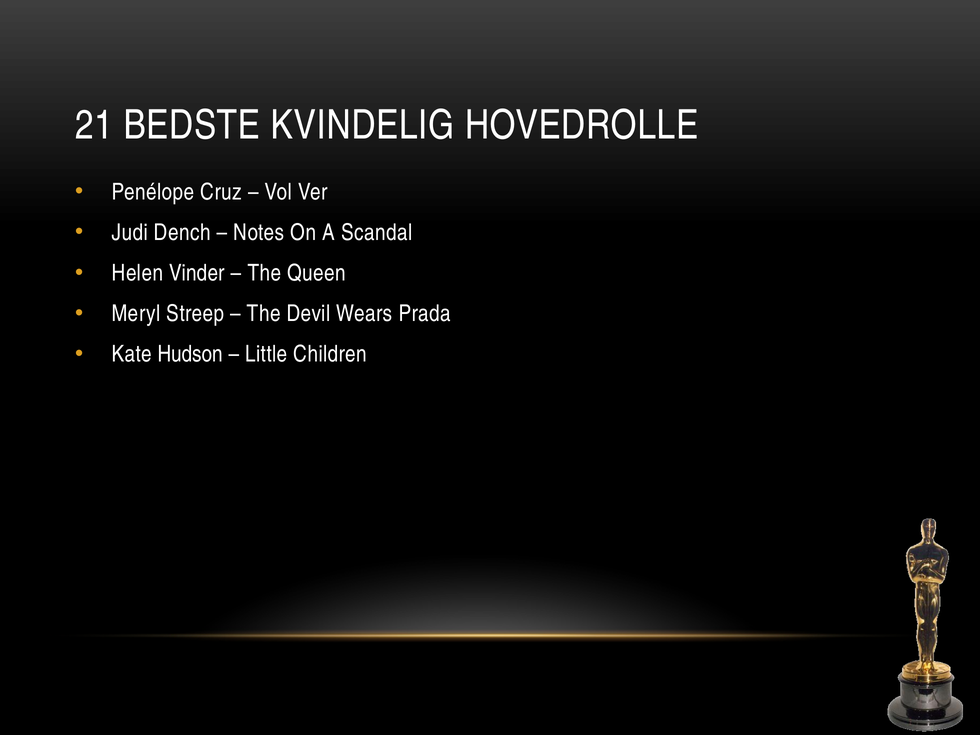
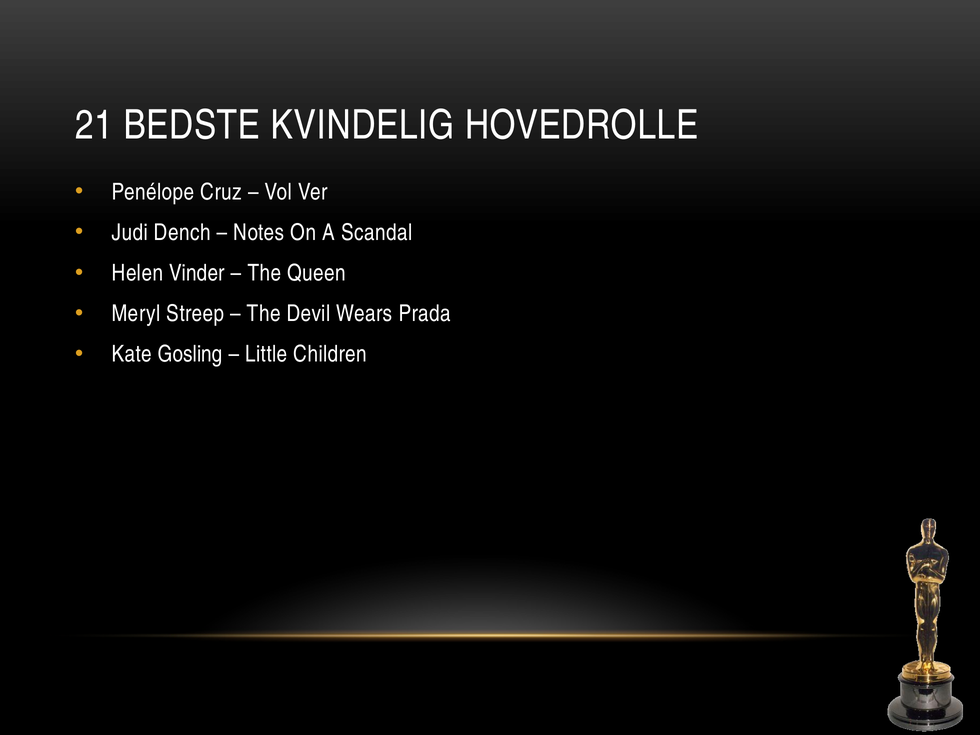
Hudson: Hudson -> Gosling
